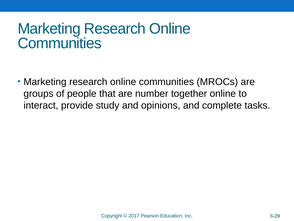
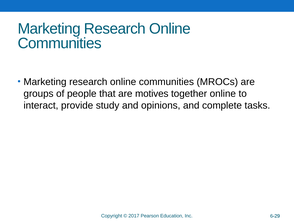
number: number -> motives
